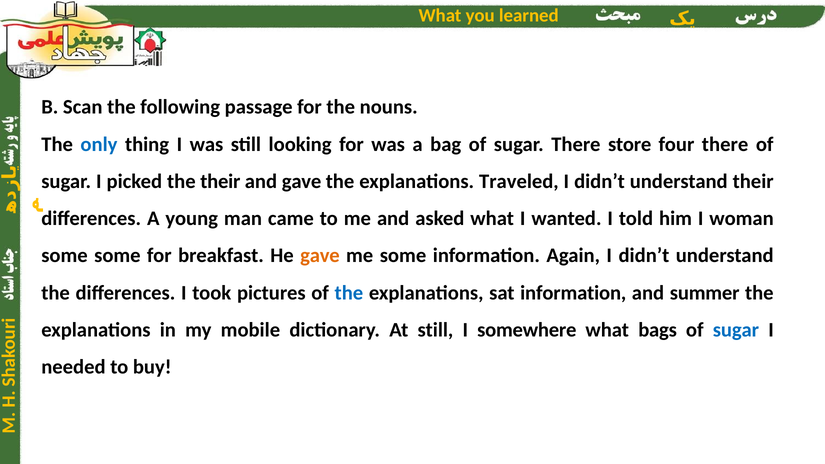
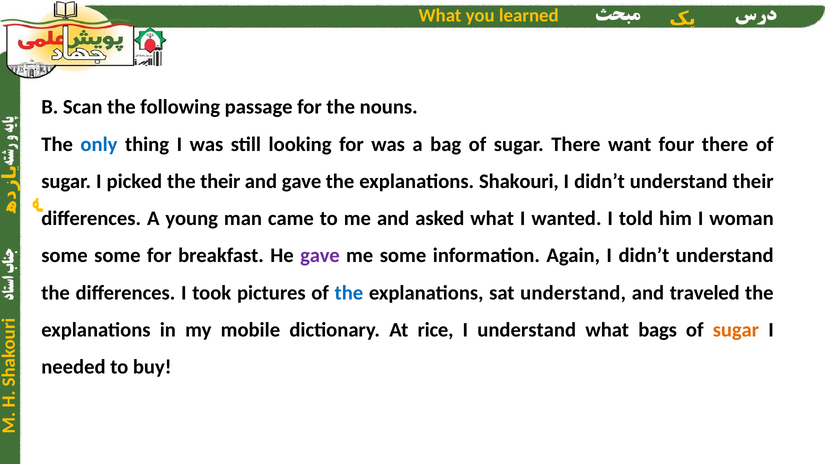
store: store -> want
Traveled: Traveled -> Shakouri
gave at (320, 256) colour: orange -> purple
sat information: information -> understand
summer: summer -> traveled
At still: still -> rice
I somewhere: somewhere -> understand
sugar at (736, 330) colour: blue -> orange
